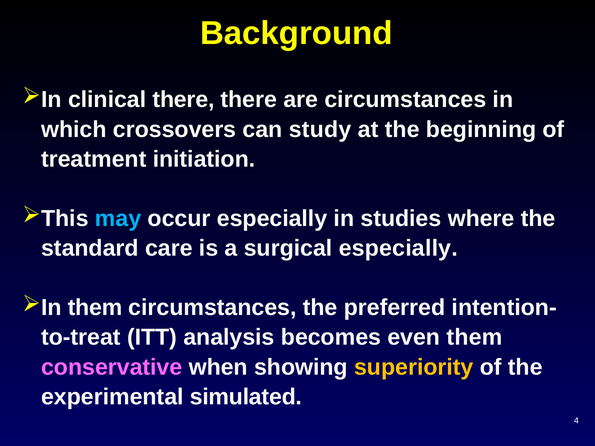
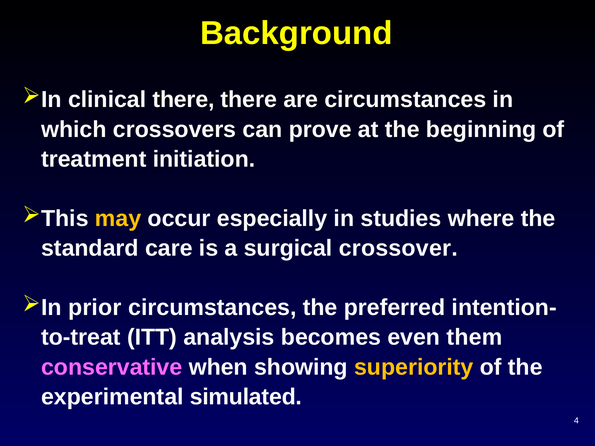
study: study -> prove
may colour: light blue -> yellow
surgical especially: especially -> crossover
them at (95, 308): them -> prior
